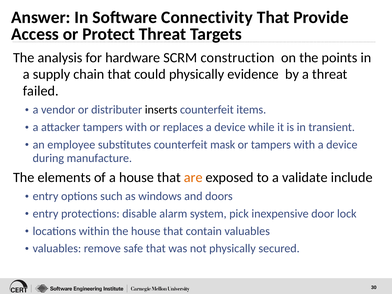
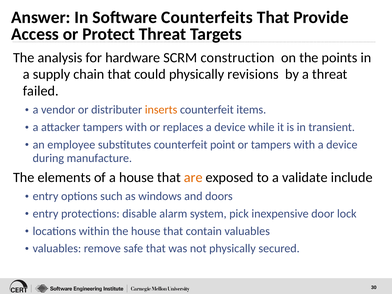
Connectivity: Connectivity -> Counterfeits
evidence: evidence -> revisions
inserts colour: black -> orange
mask: mask -> point
